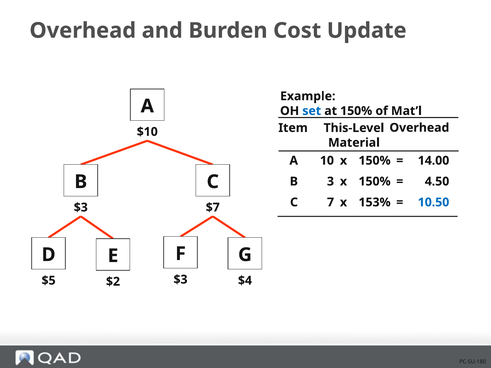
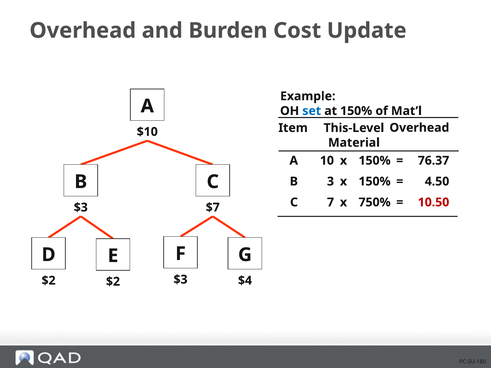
14.00: 14.00 -> 76.37
153%: 153% -> 750%
10.50 colour: blue -> red
$5 at (49, 281): $5 -> $2
